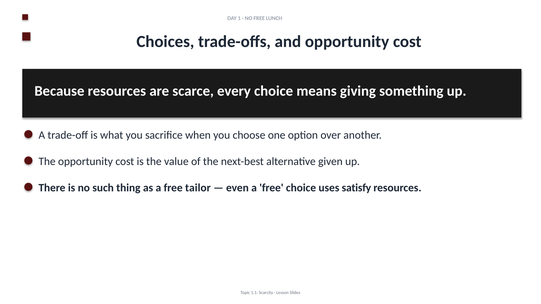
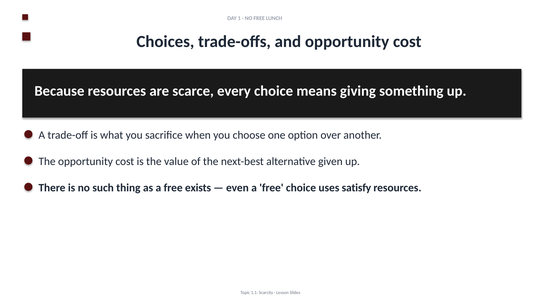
tailor: tailor -> exists
